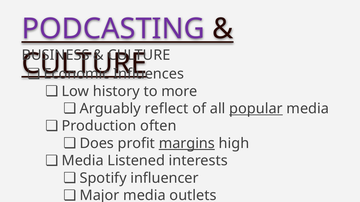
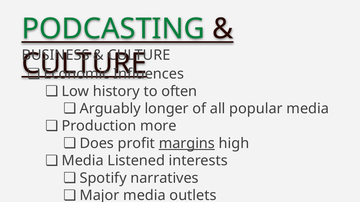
PODCASTING colour: purple -> green
more: more -> often
reflect: reflect -> longer
popular underline: present -> none
often: often -> more
influencer: influencer -> narratives
